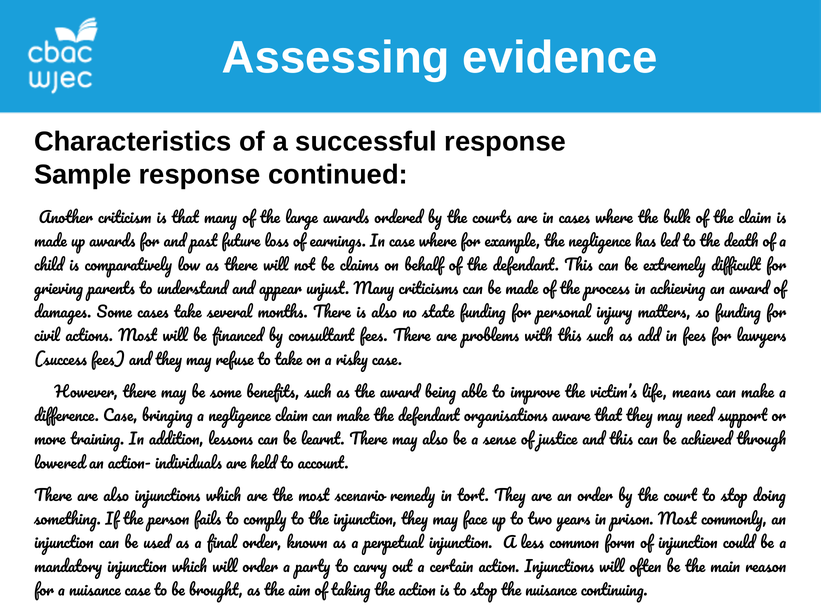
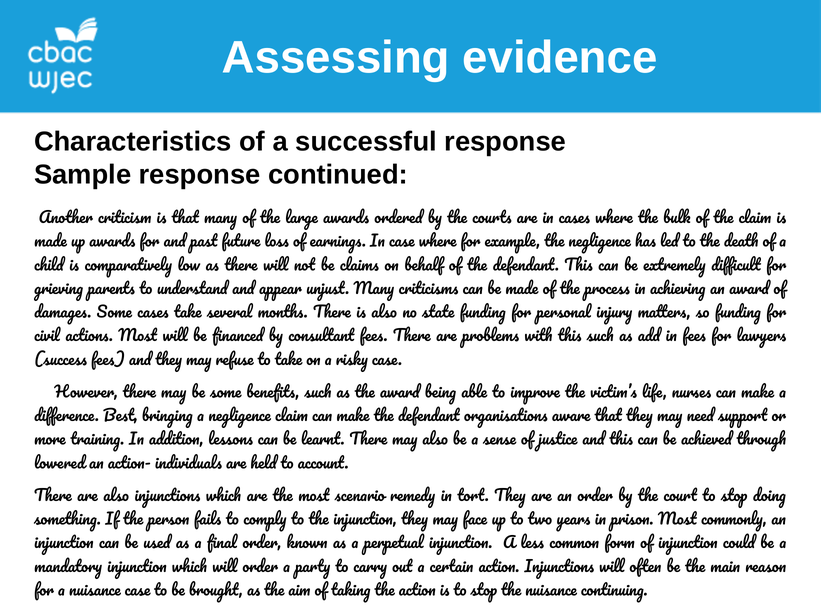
means: means -> nurses
difference Case: Case -> Best
